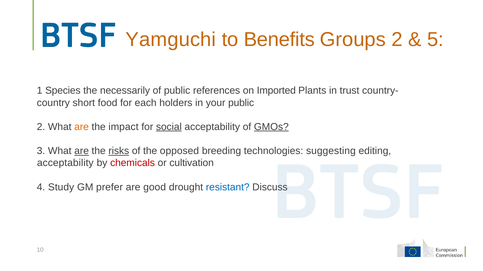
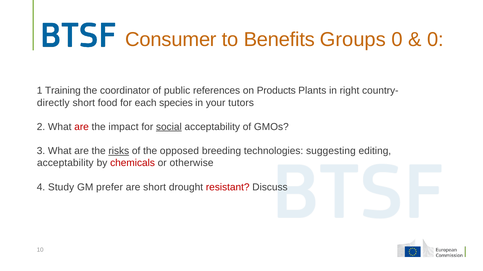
Yamguchi: Yamguchi -> Consumer
Groups 2: 2 -> 0
5 at (436, 40): 5 -> 0
Species: Species -> Training
necessarily: necessarily -> coordinator
Imported: Imported -> Products
trust: trust -> right
country: country -> directly
holders: holders -> species
your public: public -> tutors
are at (82, 127) colour: orange -> red
GMOs underline: present -> none
are at (82, 151) underline: present -> none
cultivation: cultivation -> otherwise
are good: good -> short
resistant colour: blue -> red
